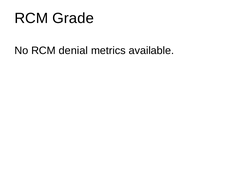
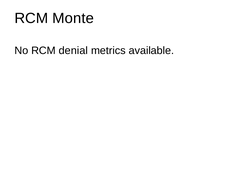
Grade: Grade -> Monte
